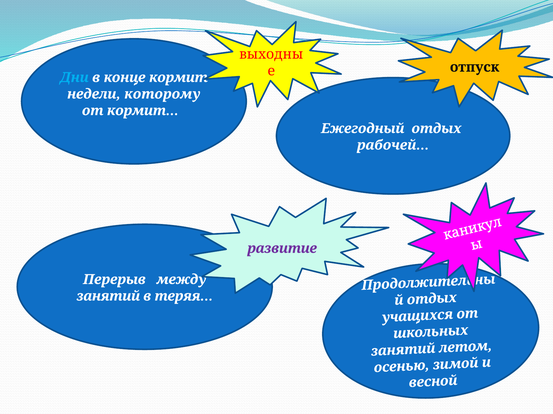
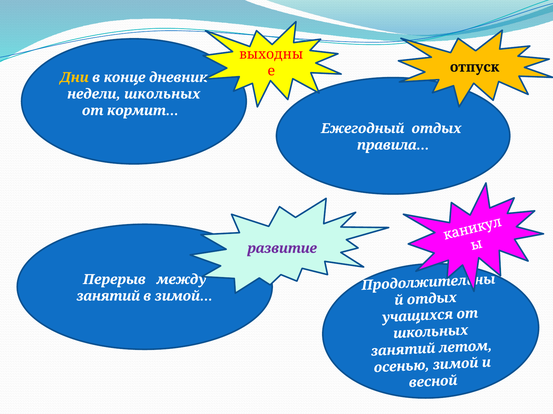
Дни colour: light blue -> yellow
кормит: кормит -> дневник
недели которому: которому -> школьных
рабочей…: рабочей… -> правила…
теряя…: теряя… -> зимой…
